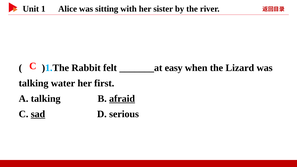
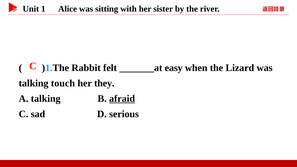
water: water -> touch
first: first -> they
sad underline: present -> none
